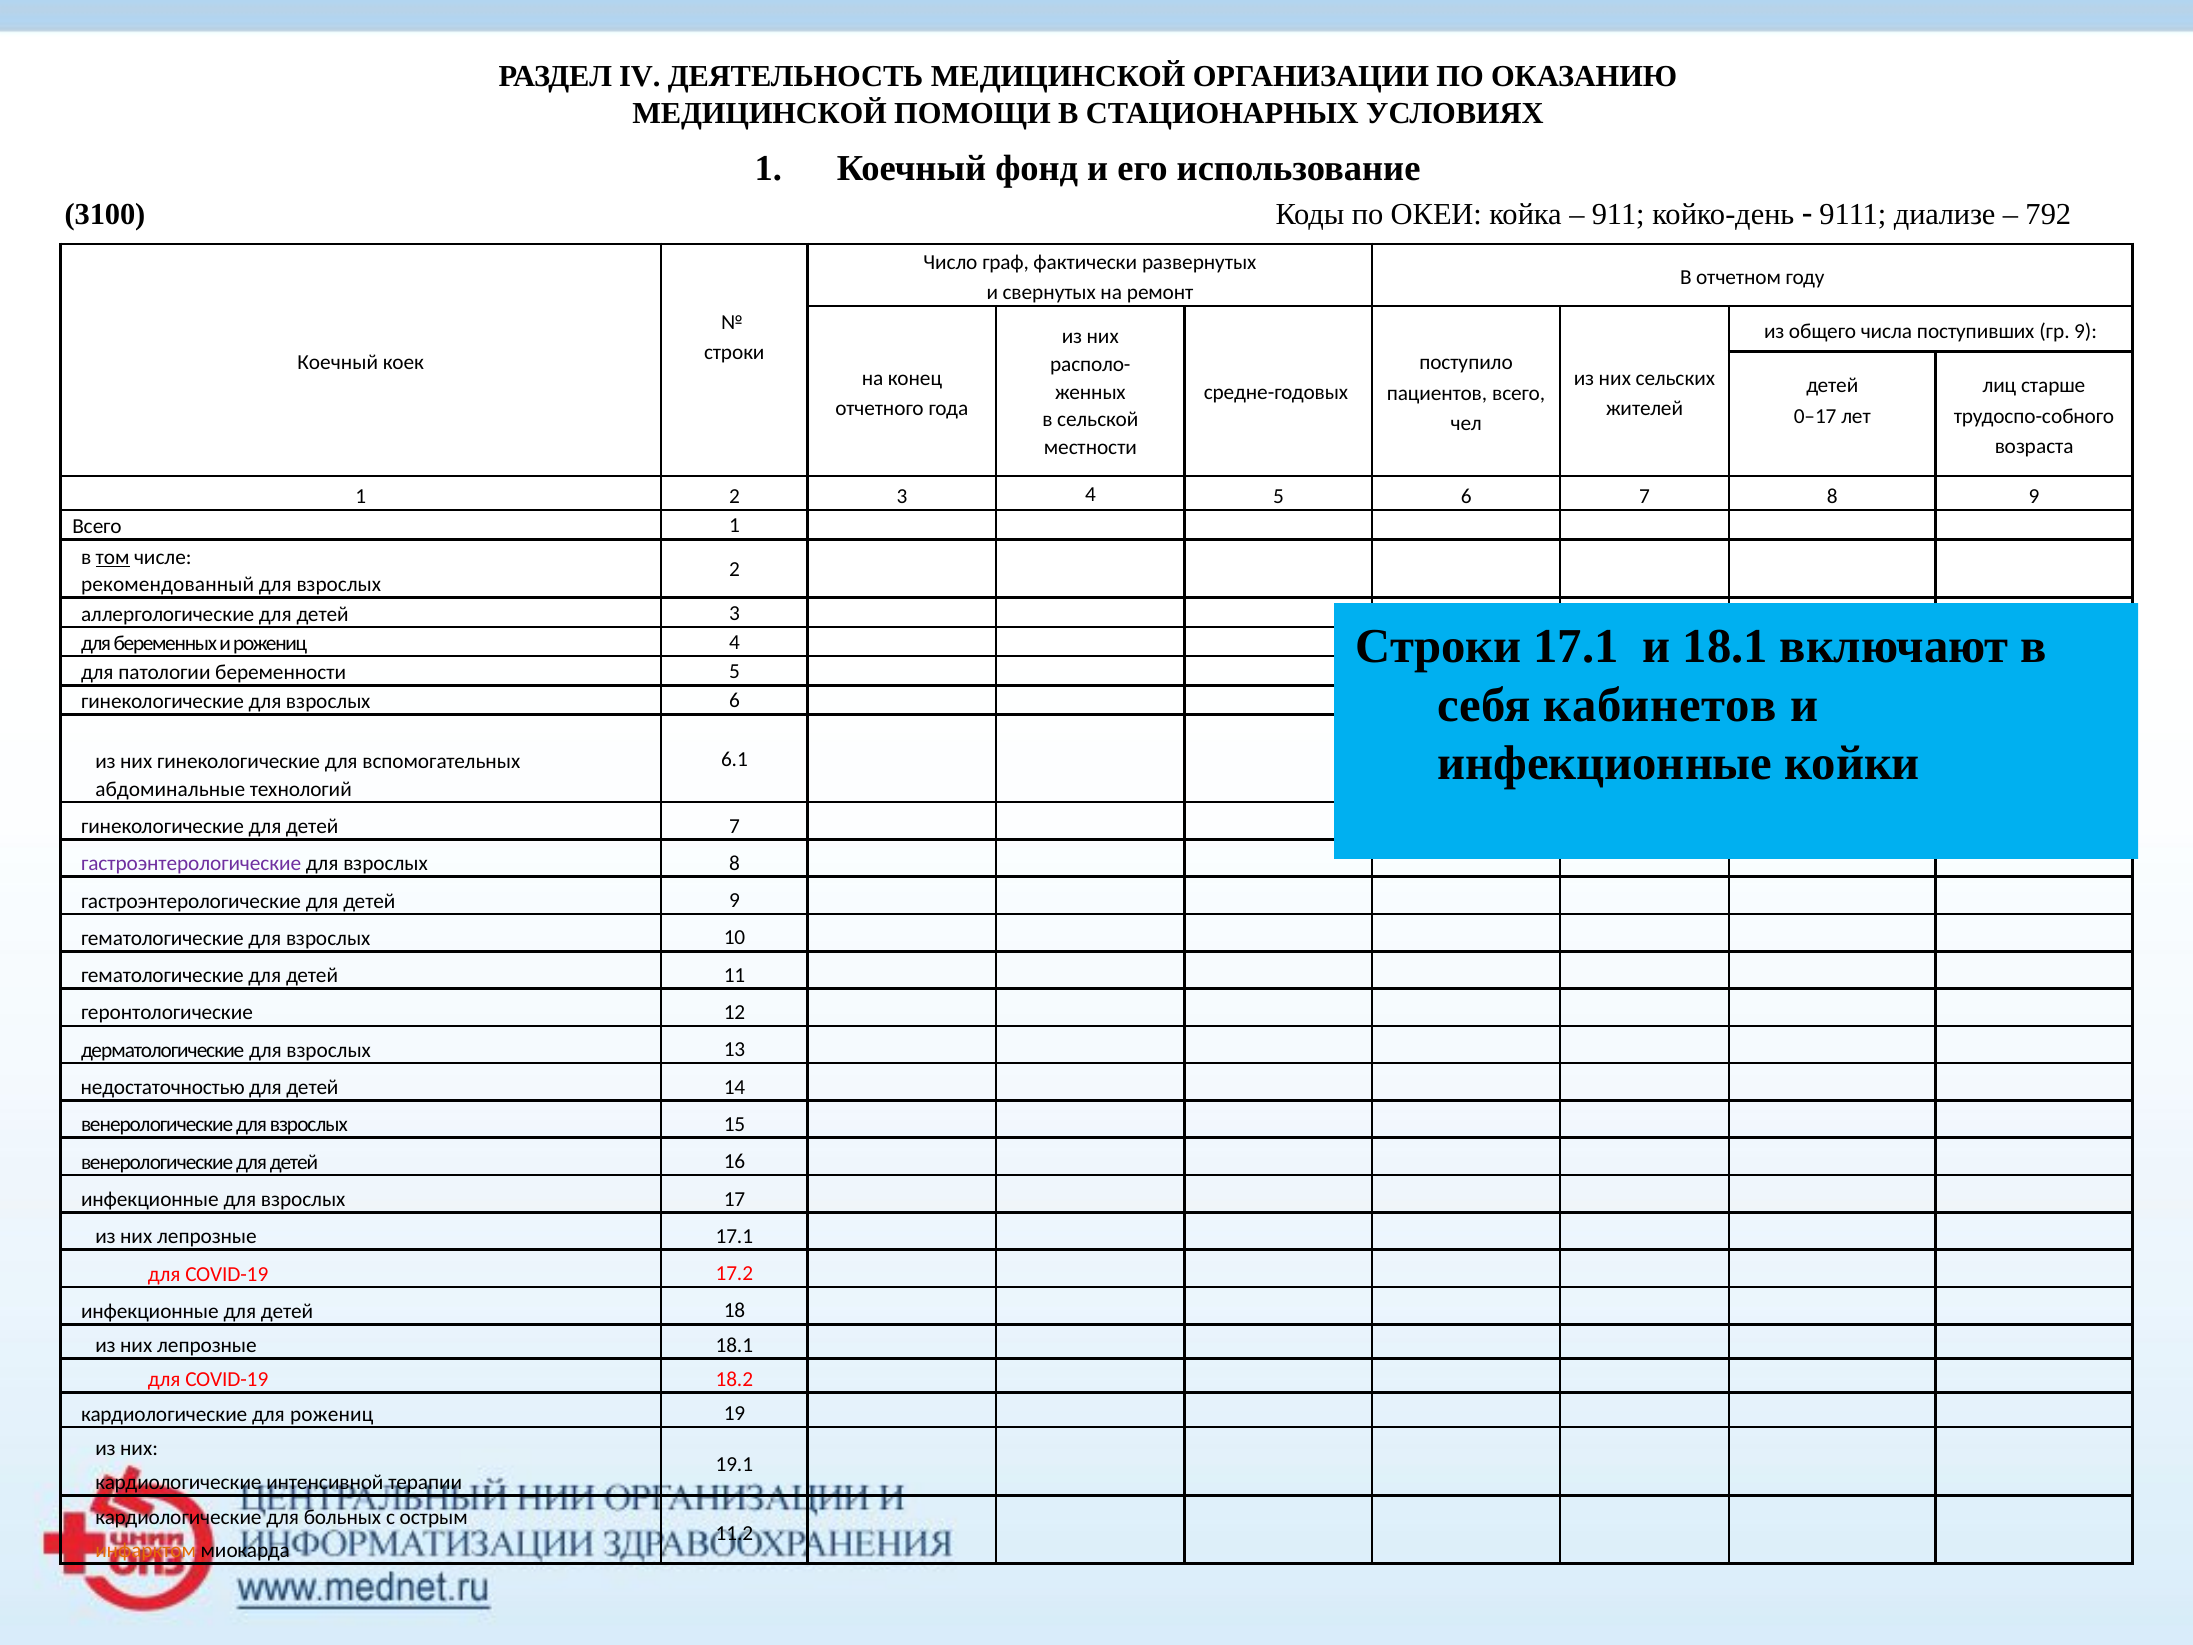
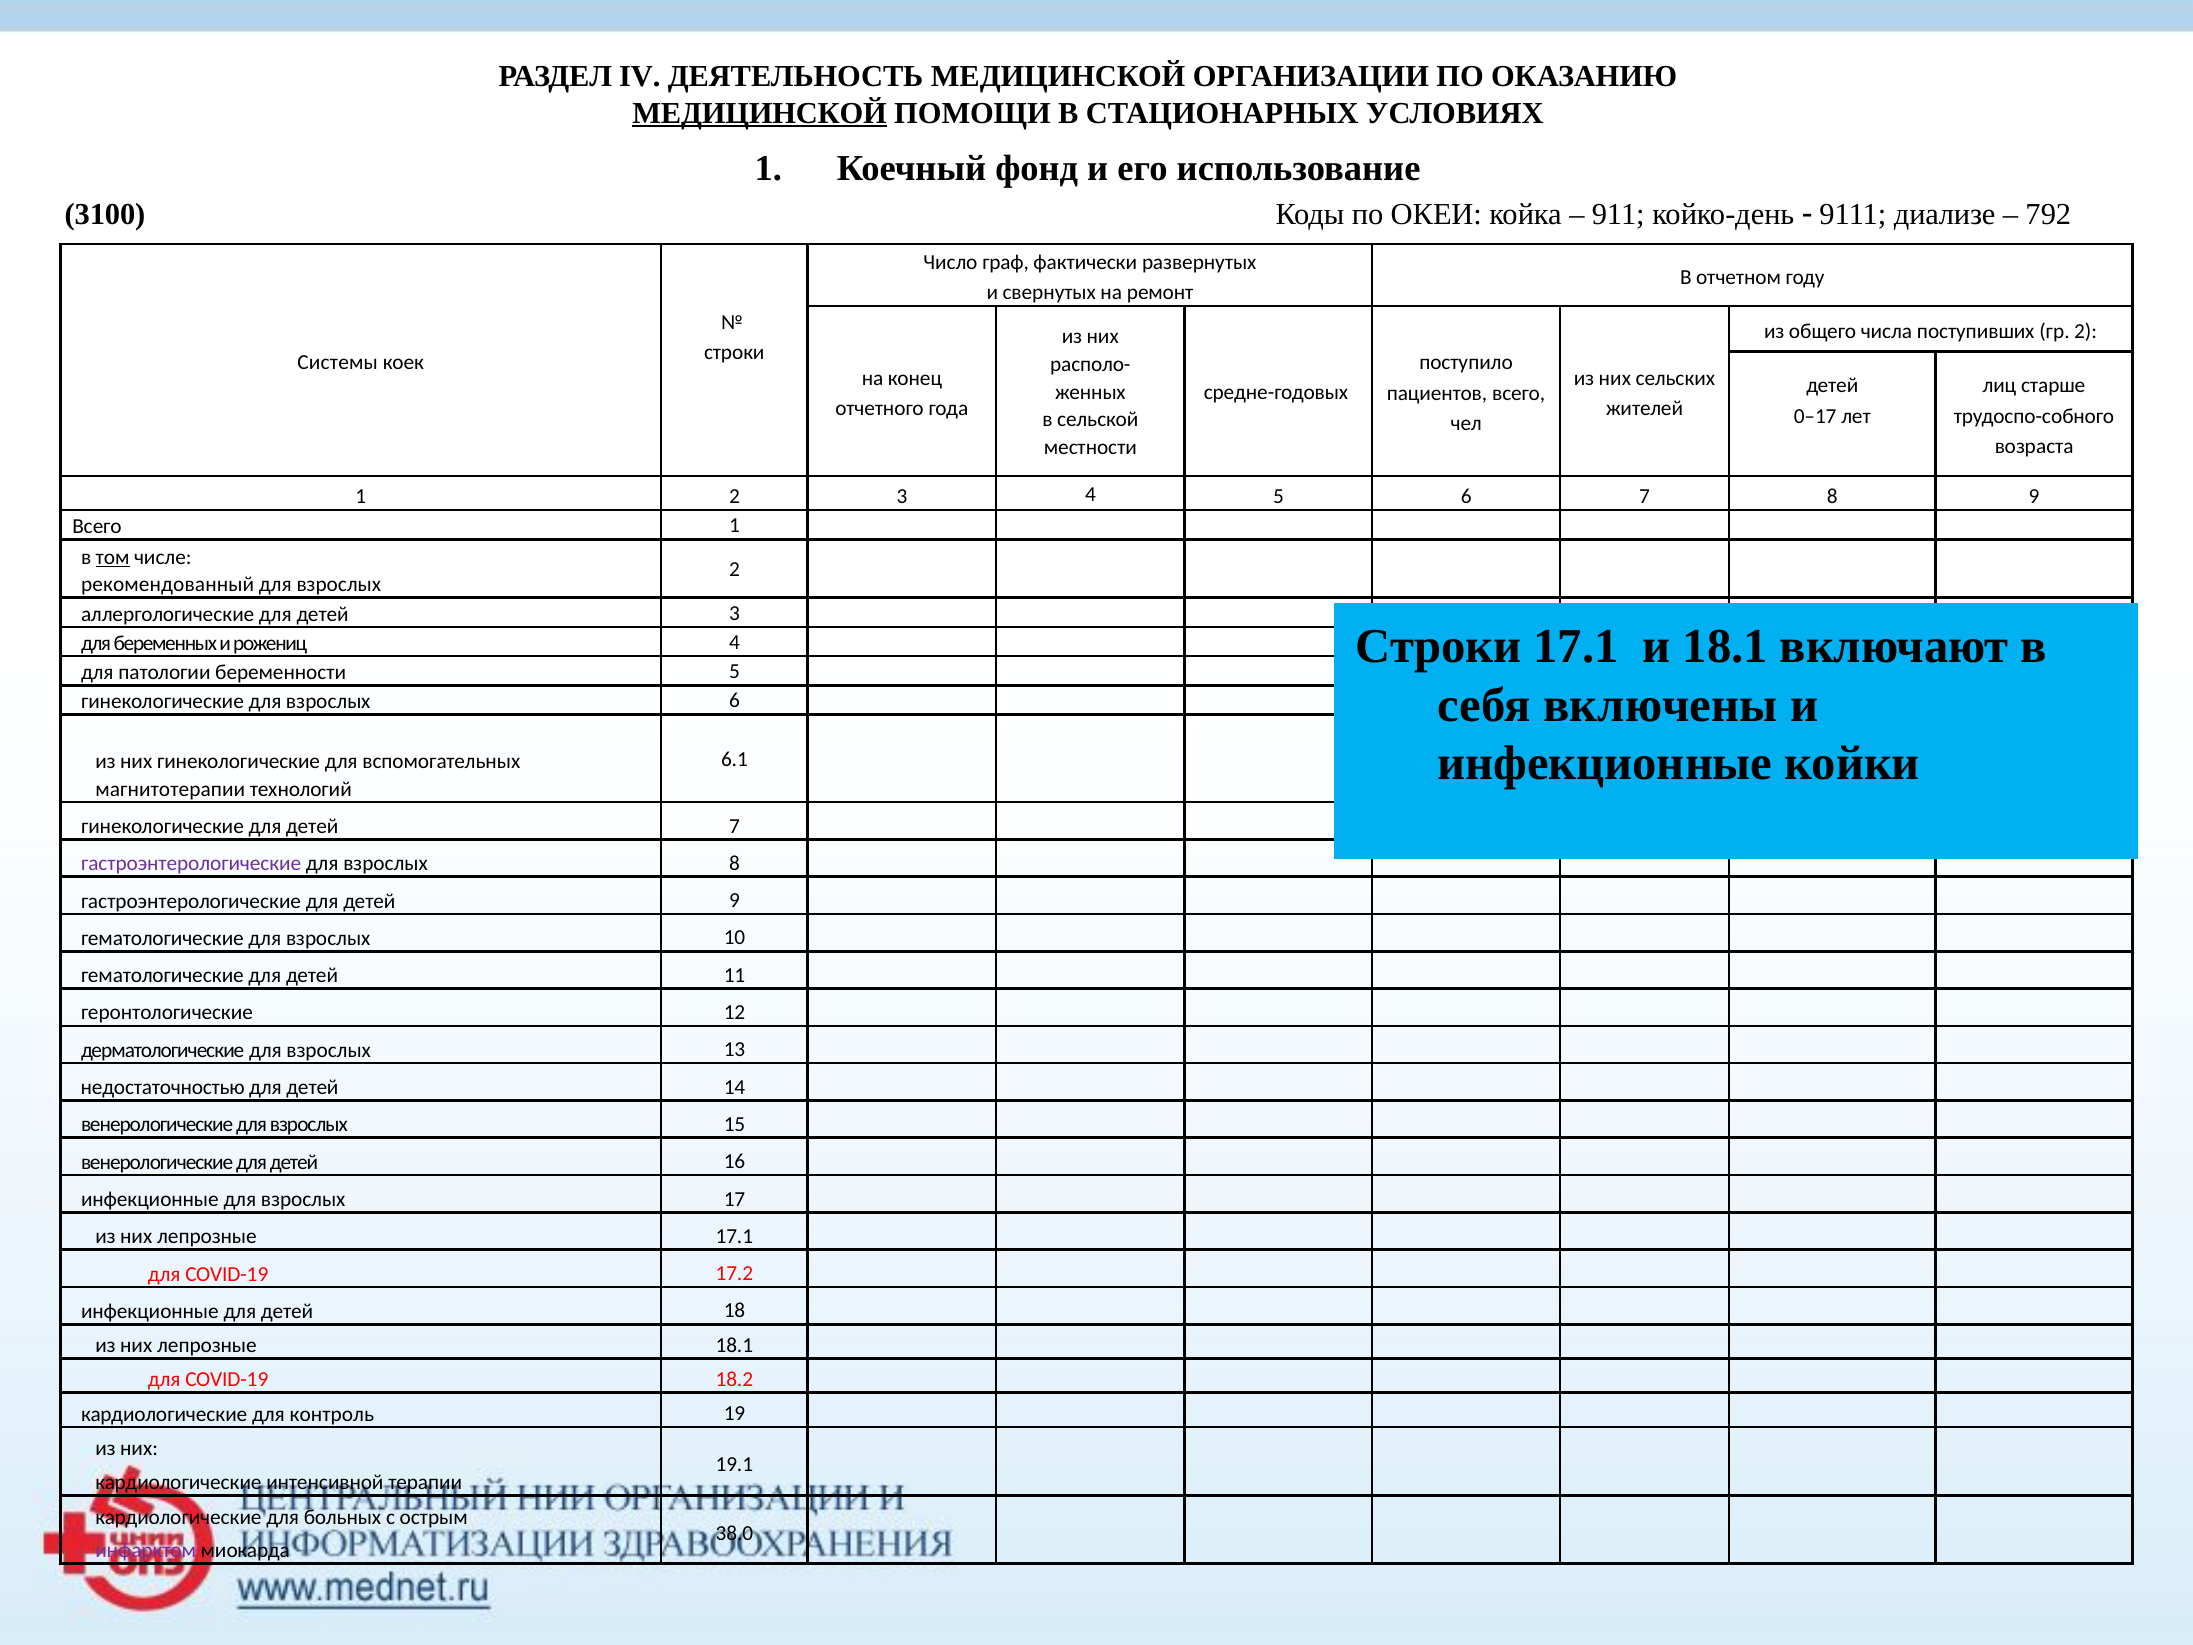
МЕДИЦИНСКОЙ at (760, 113) underline: none -> present
гр 9: 9 -> 2
Коечный at (338, 362): Коечный -> Системы
кабинетов: кабинетов -> включены
абдоминальные: абдоминальные -> магнитотерапии
для рожениц: рожениц -> контроль
11.2: 11.2 -> 38.0
инфарктом colour: orange -> purple
